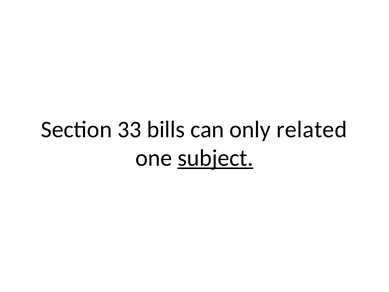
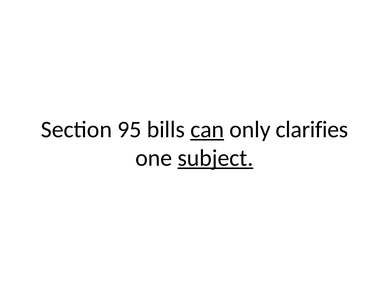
33: 33 -> 95
can underline: none -> present
related: related -> clarifies
